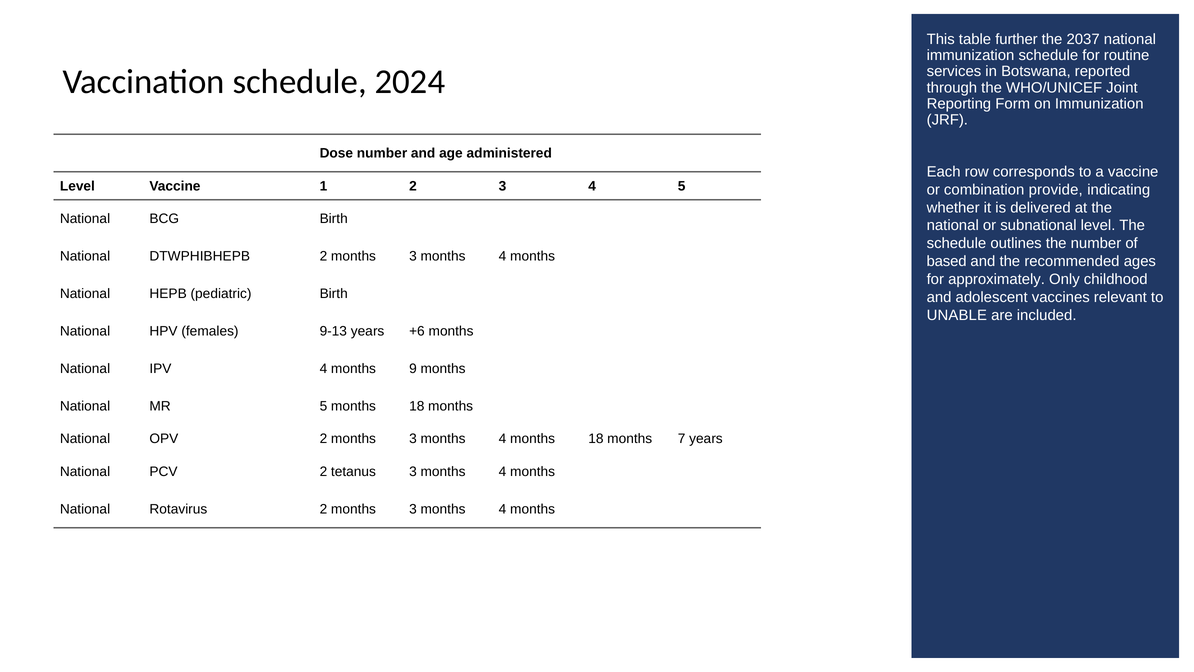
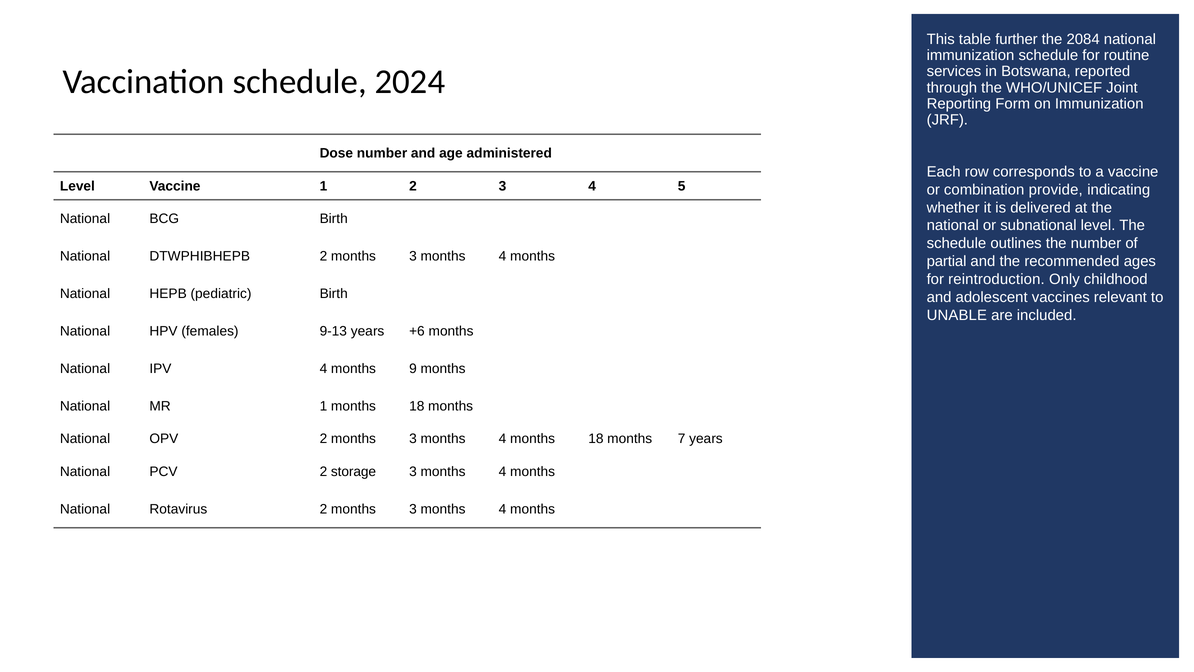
2037: 2037 -> 2084
based: based -> partial
approximately: approximately -> reintroduction
MR 5: 5 -> 1
tetanus: tetanus -> storage
